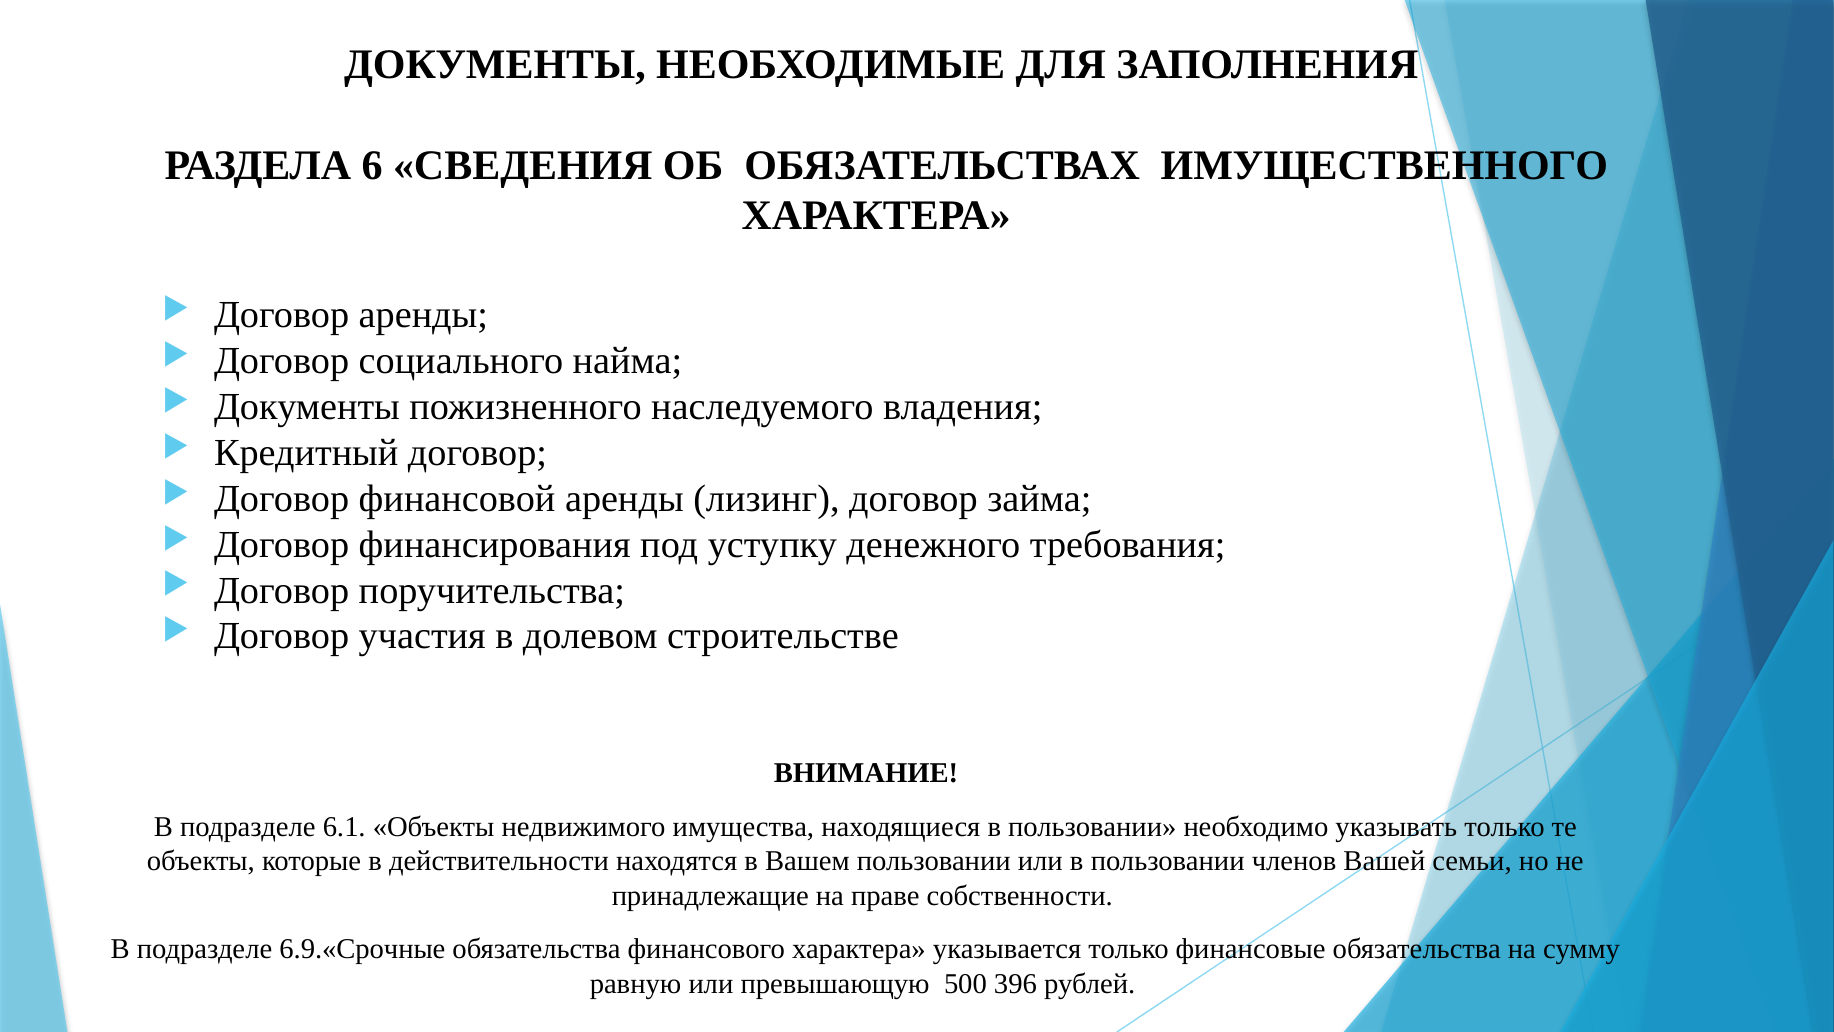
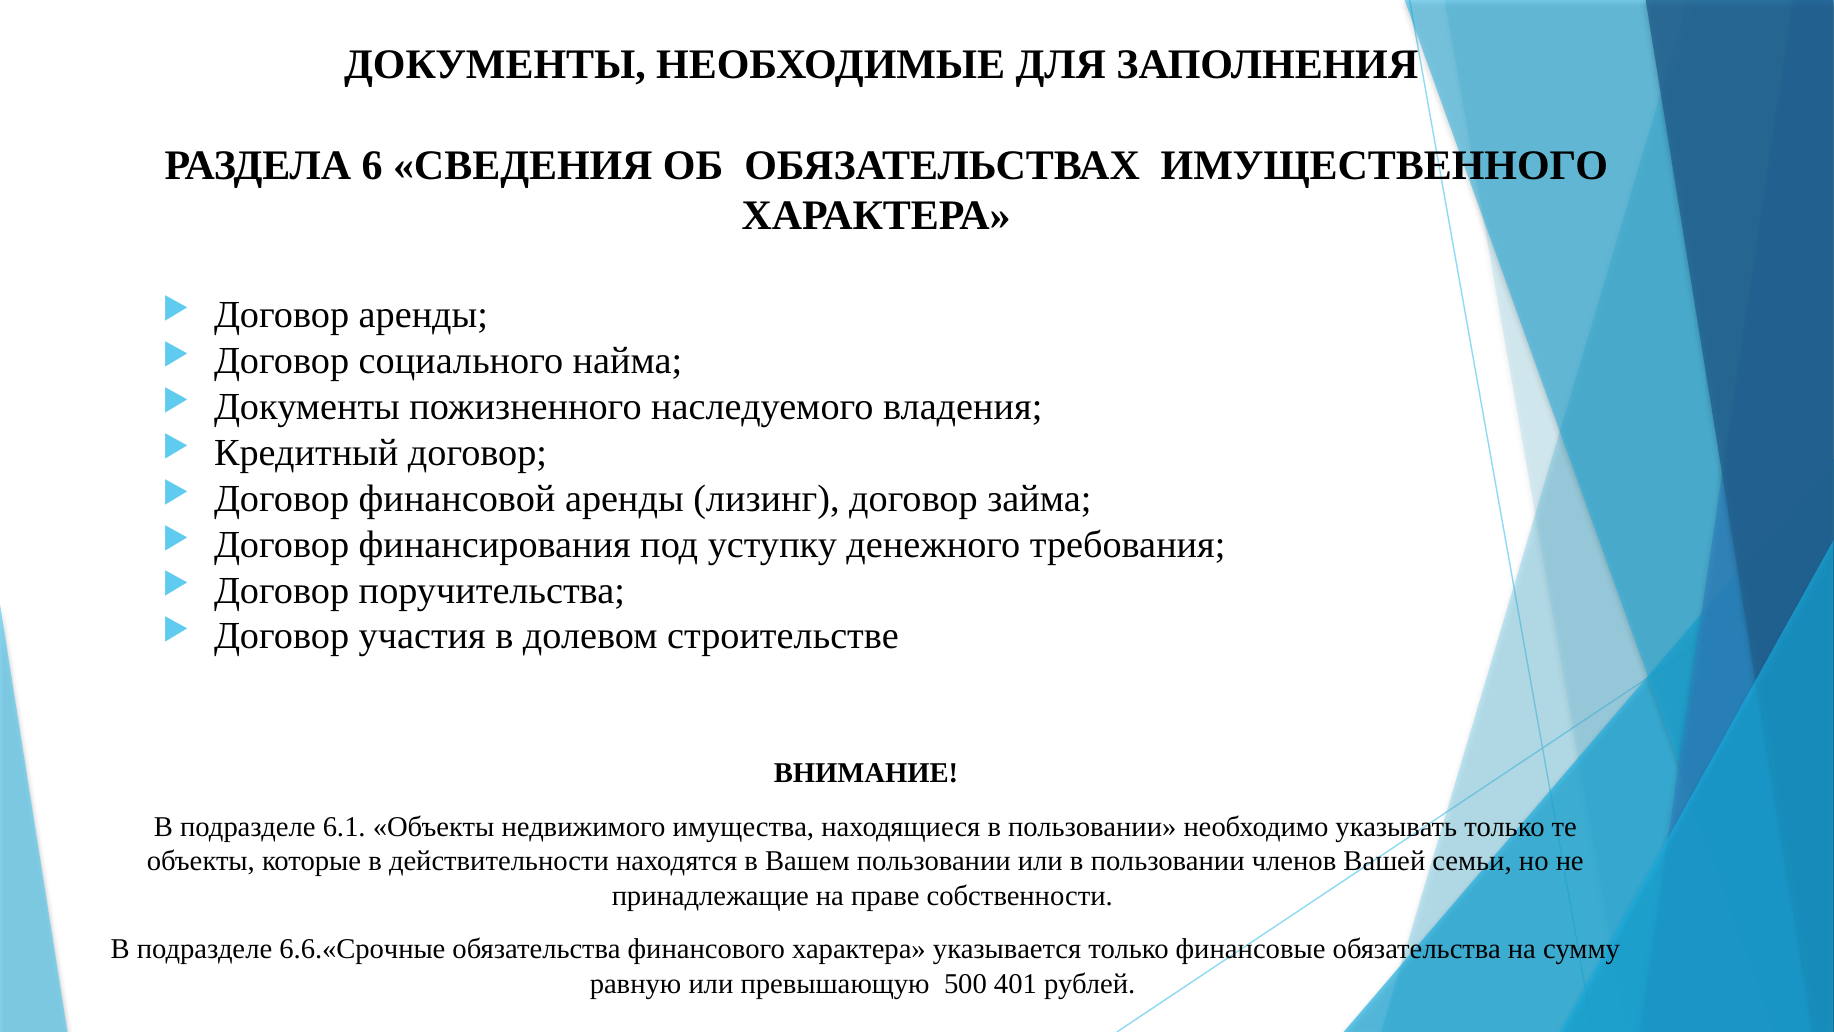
6.9.«Срочные: 6.9.«Срочные -> 6.6.«Срочные
396: 396 -> 401
